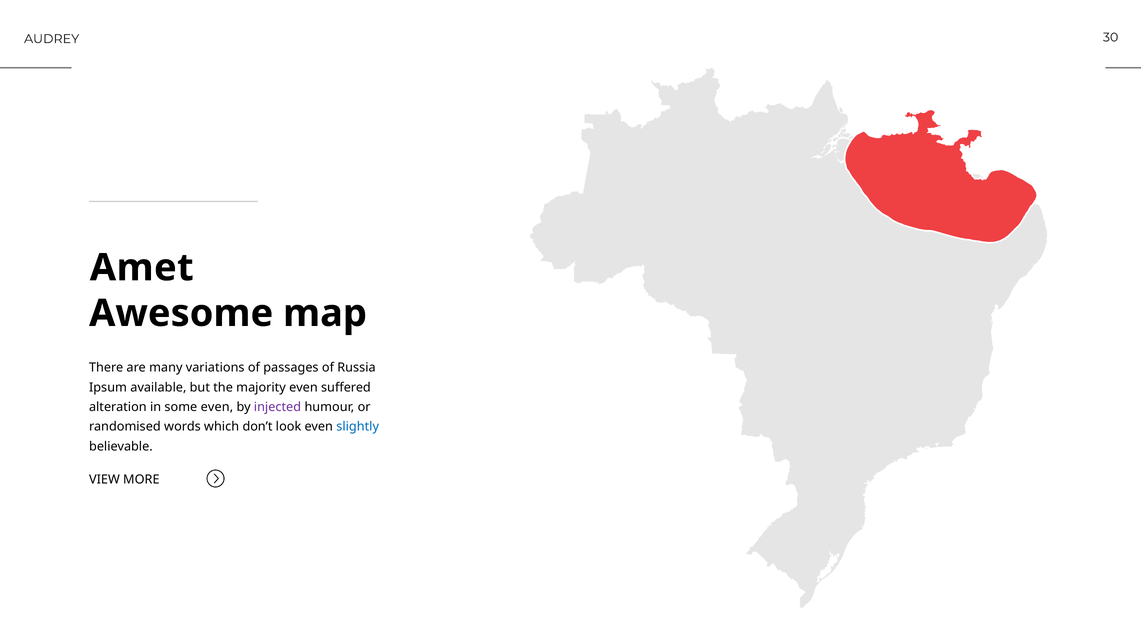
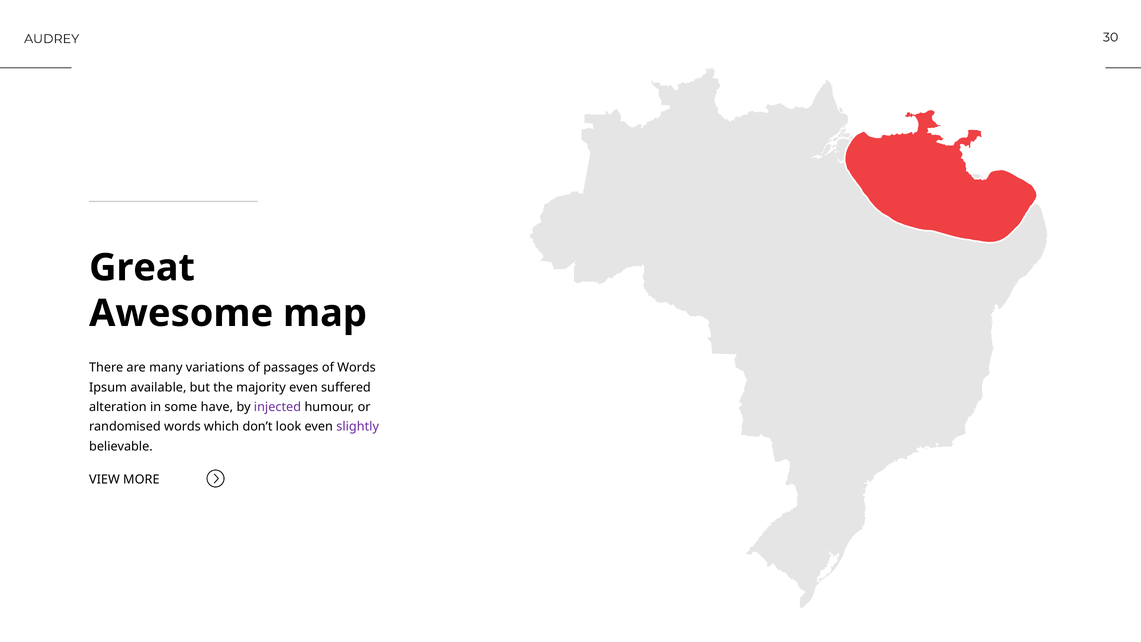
Amet: Amet -> Great
of Russia: Russia -> Words
some even: even -> have
slightly colour: blue -> purple
